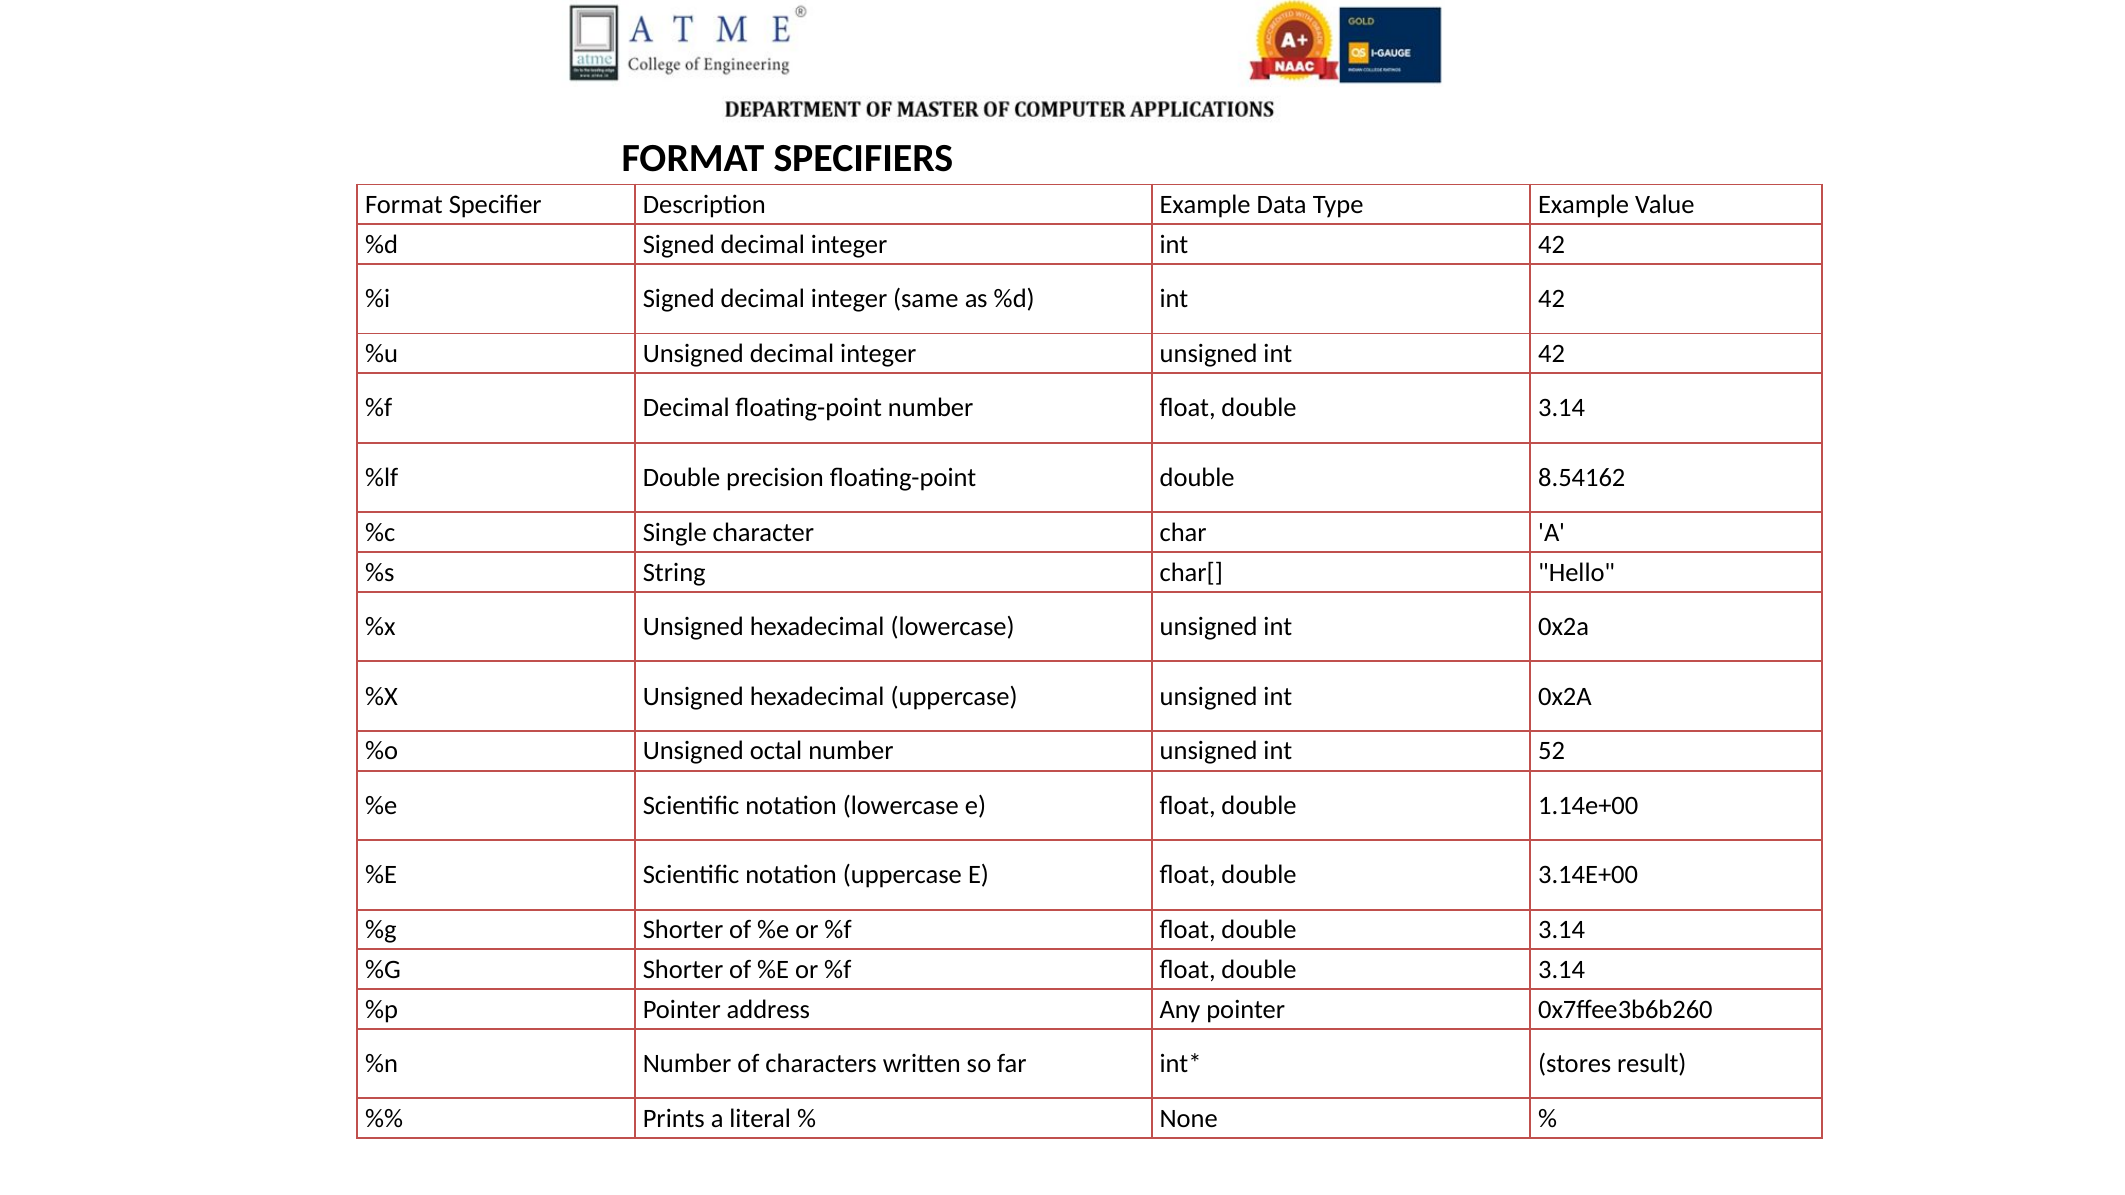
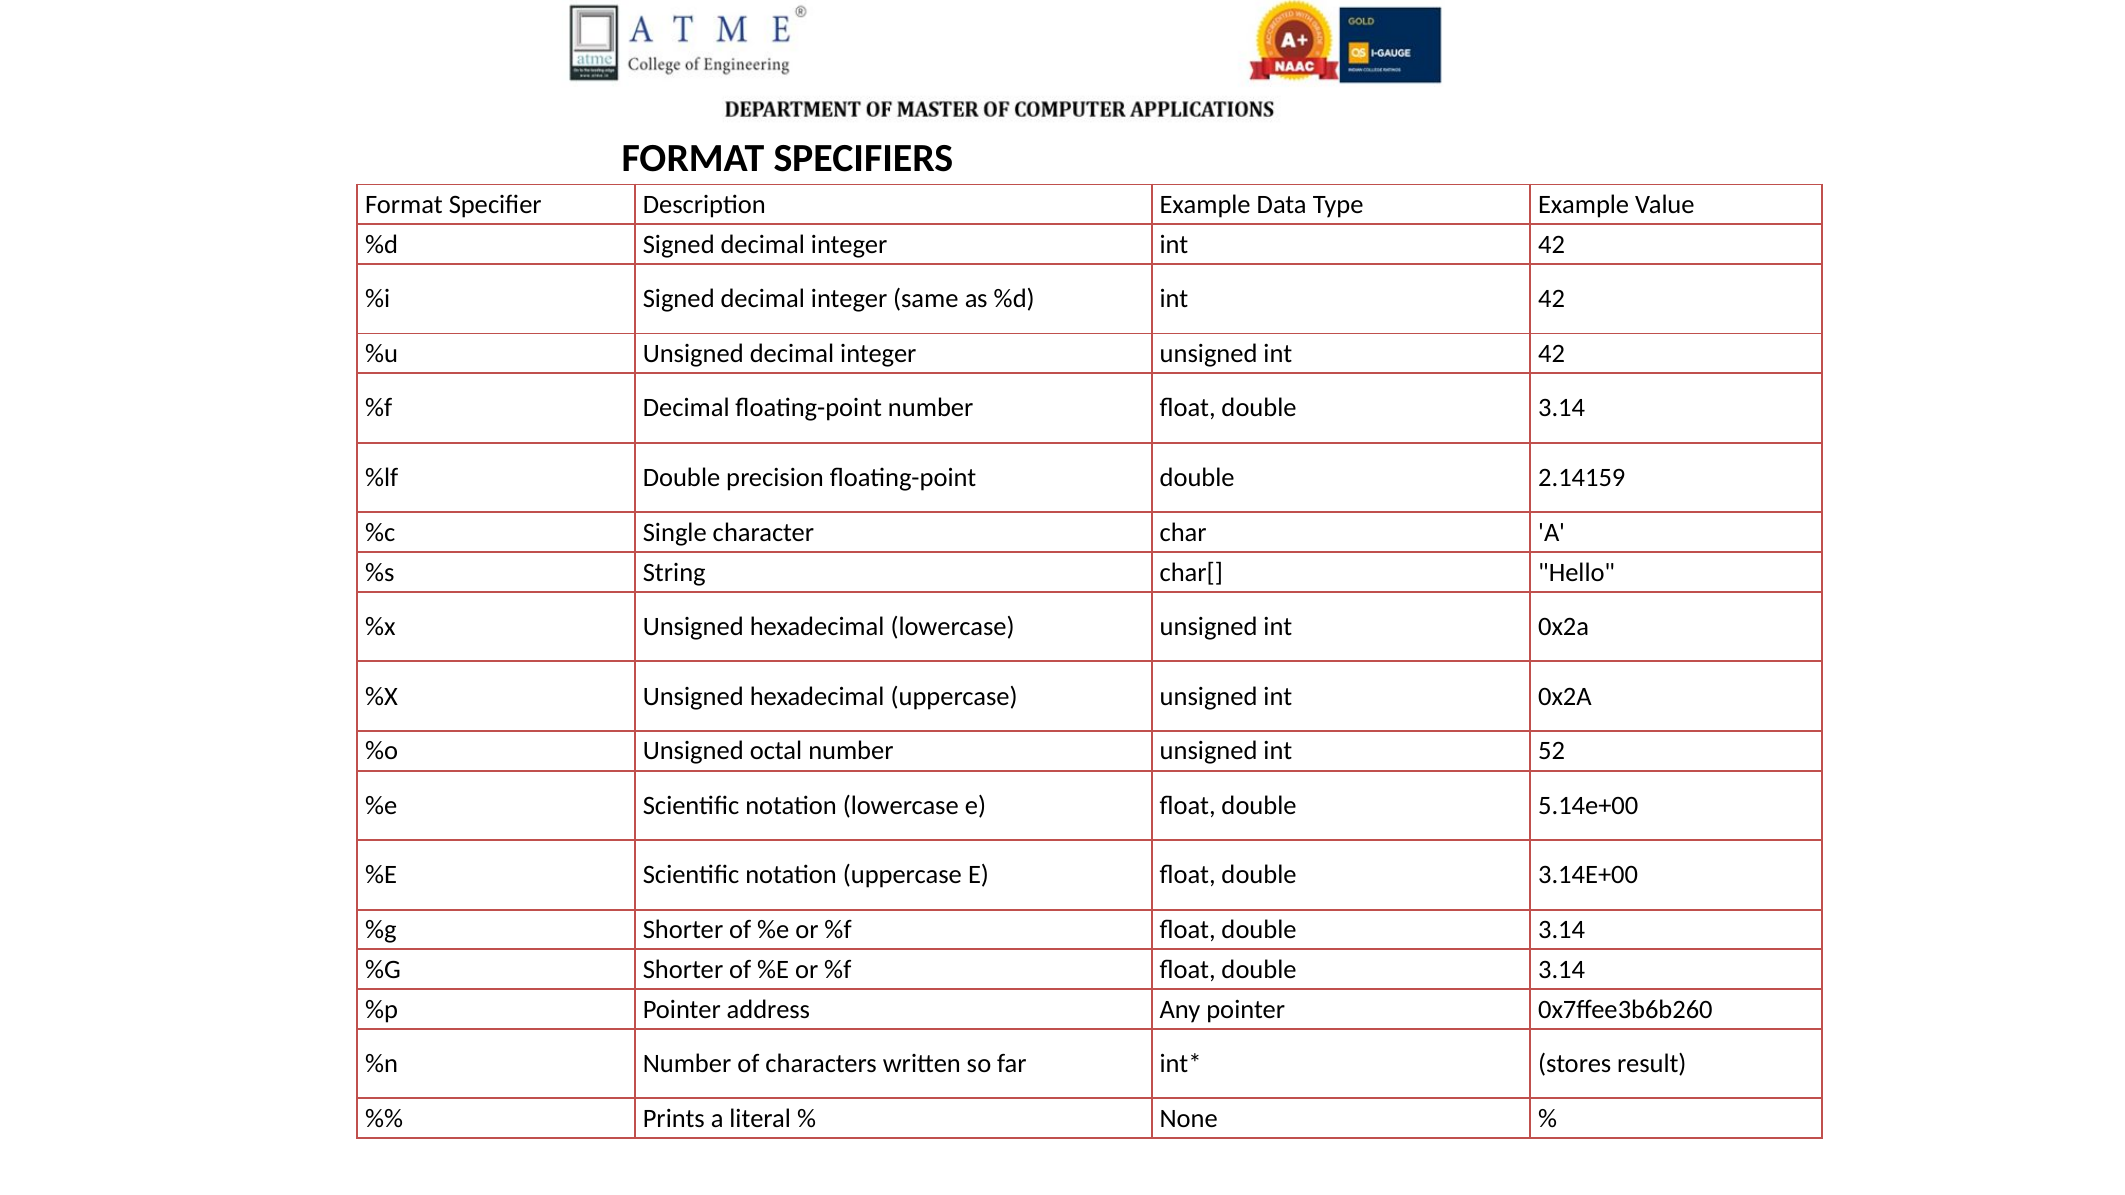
8.54162: 8.54162 -> 2.14159
1.14e+00: 1.14e+00 -> 5.14e+00
